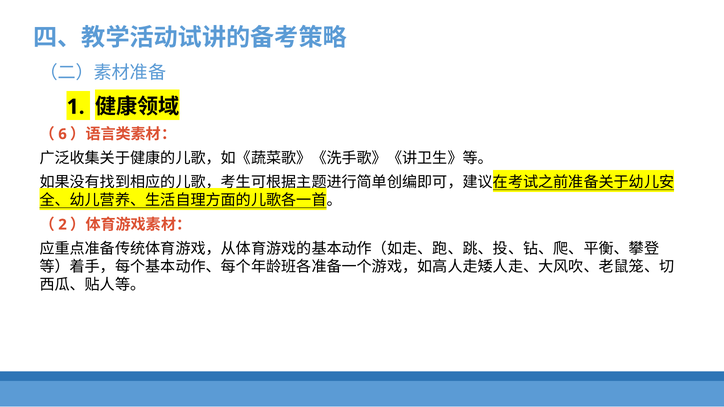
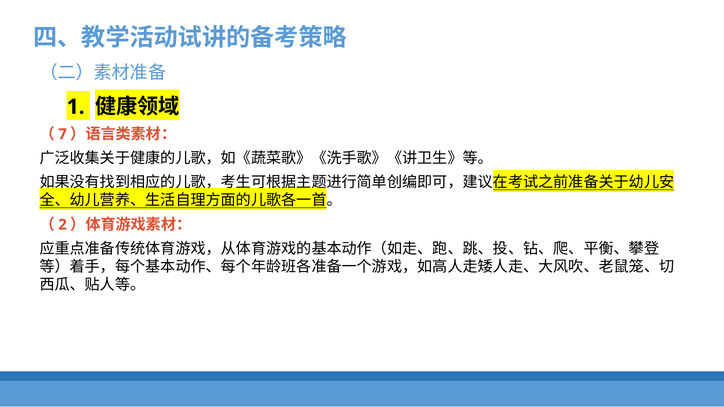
6: 6 -> 7
